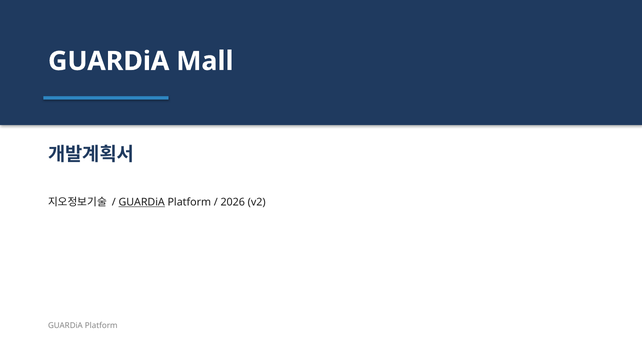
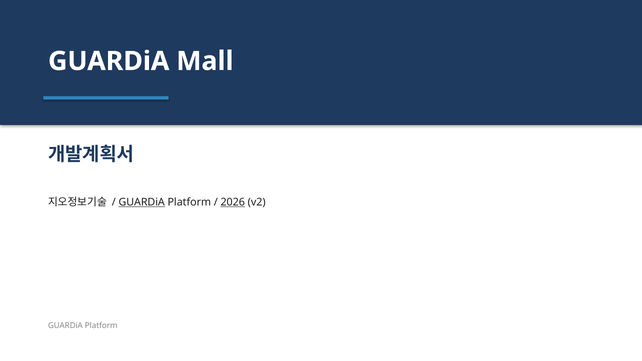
2026 underline: none -> present
